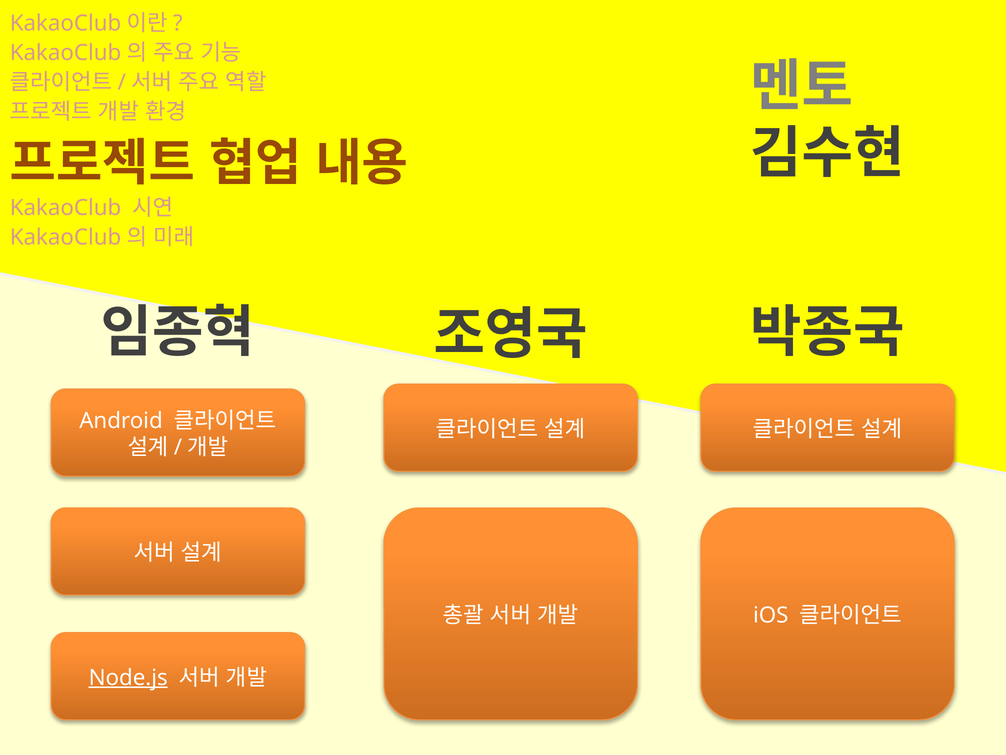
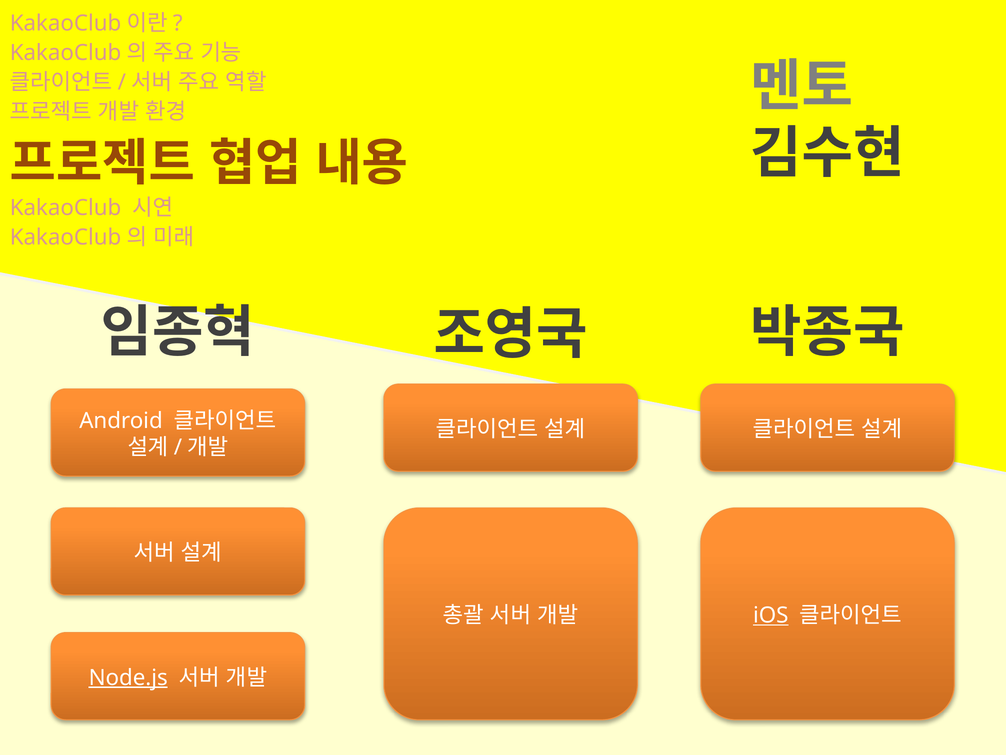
iOS underline: none -> present
